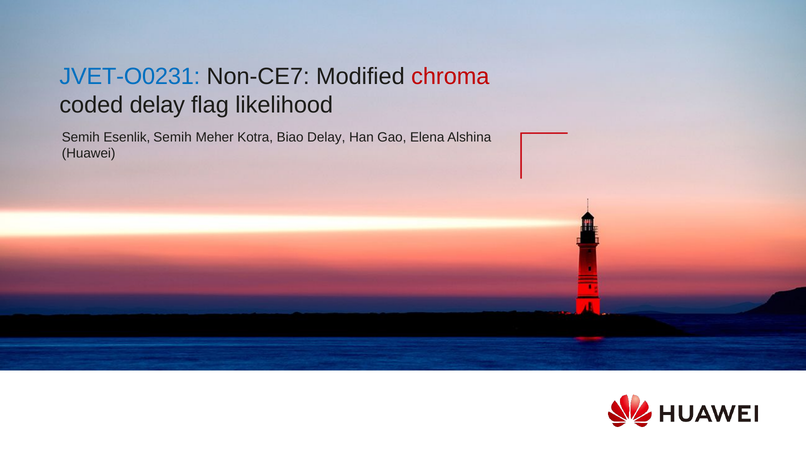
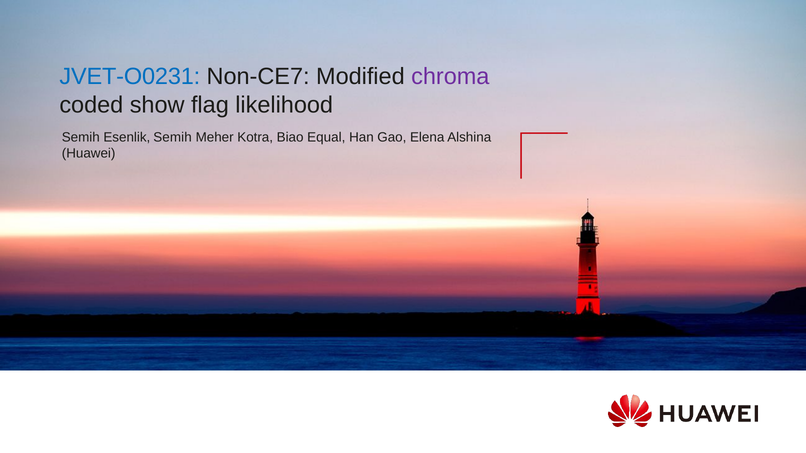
chroma colour: red -> purple
coded delay: delay -> show
Biao Delay: Delay -> Equal
